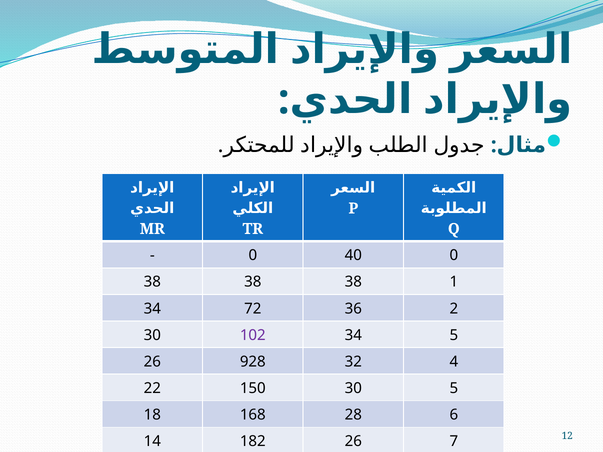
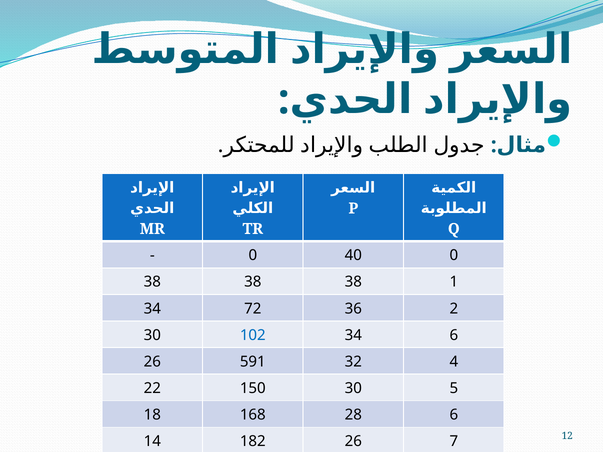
102 colour: purple -> blue
34 5: 5 -> 6
928: 928 -> 591
